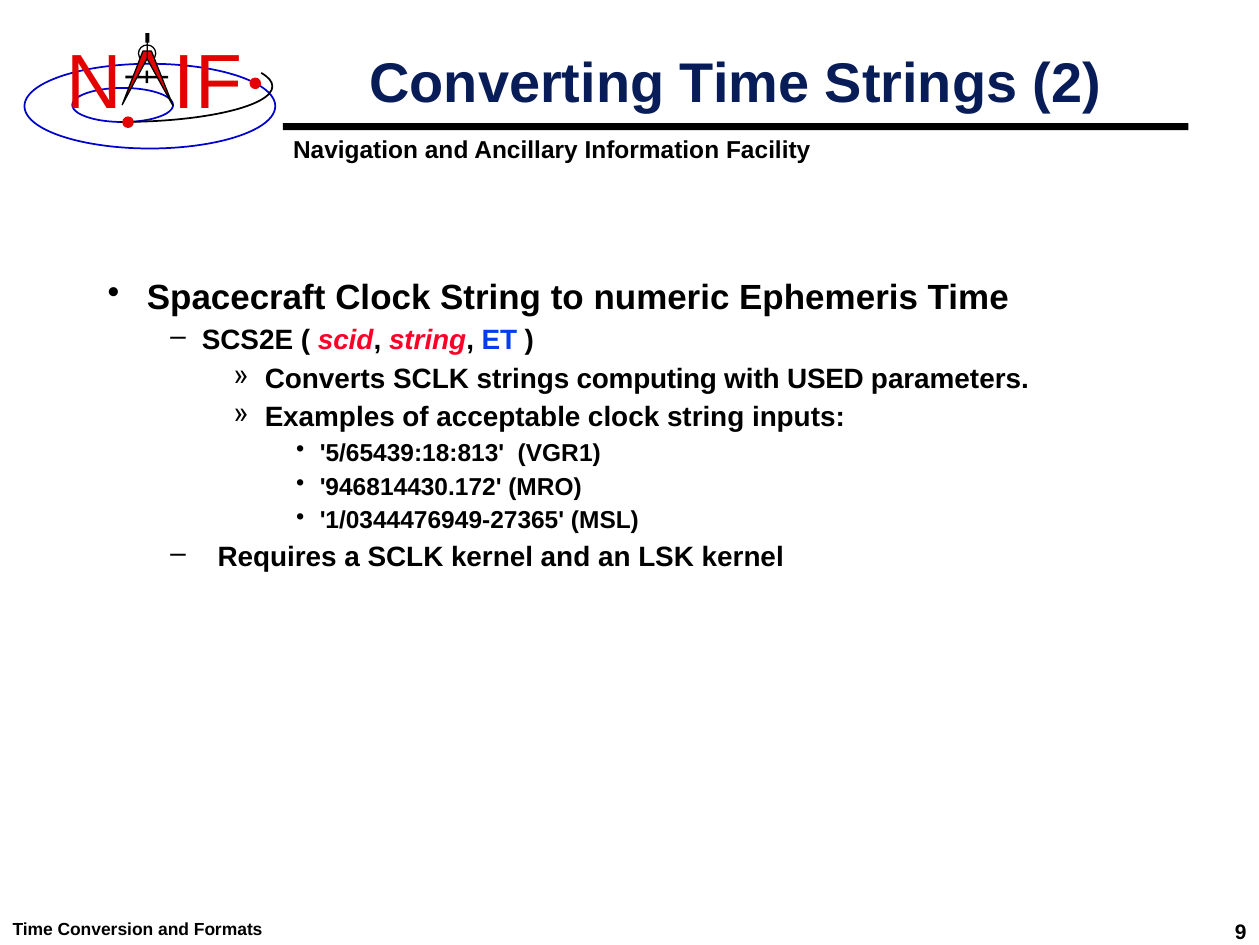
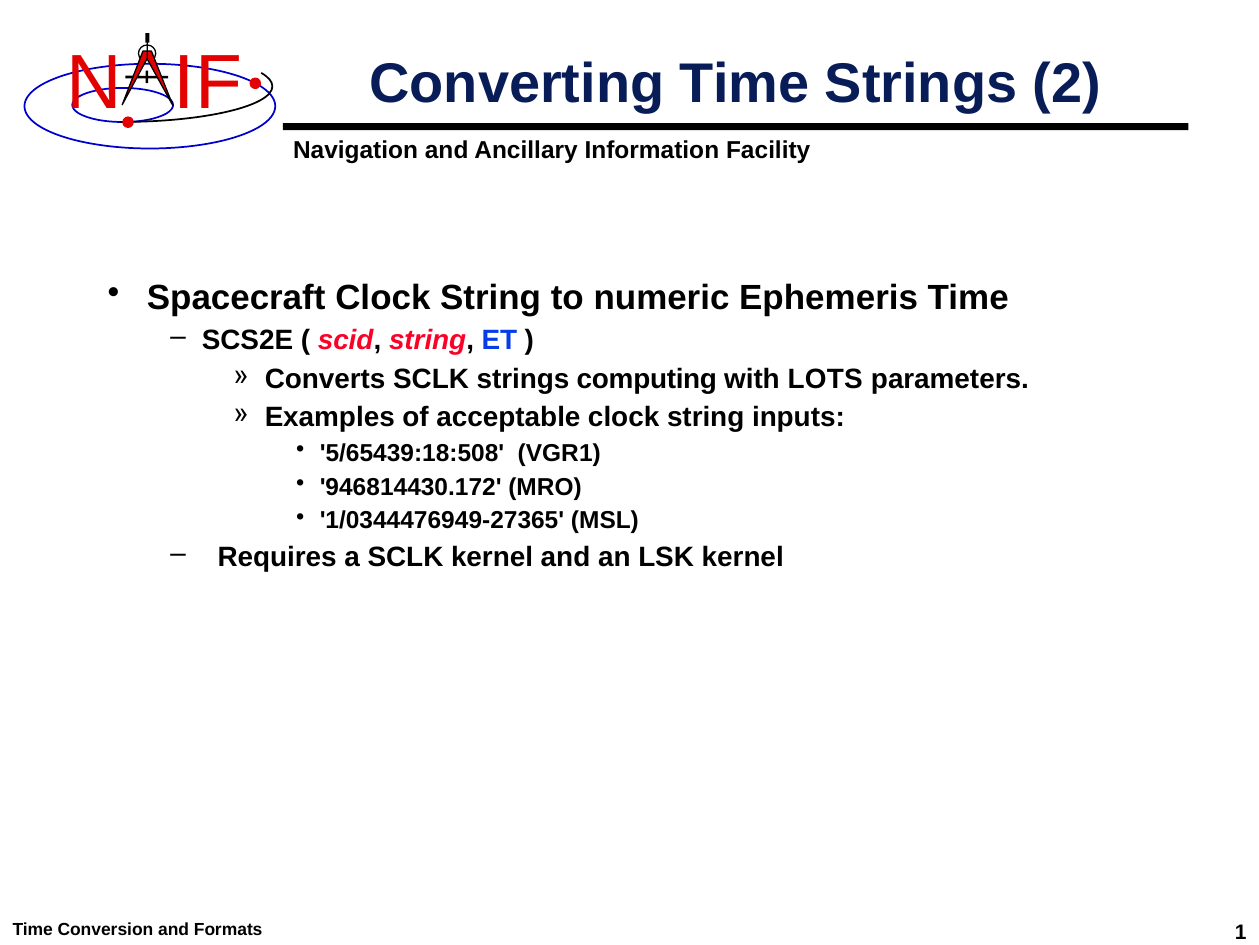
USED: USED -> LOTS
5/65439:18:813: 5/65439:18:813 -> 5/65439:18:508
9: 9 -> 1
